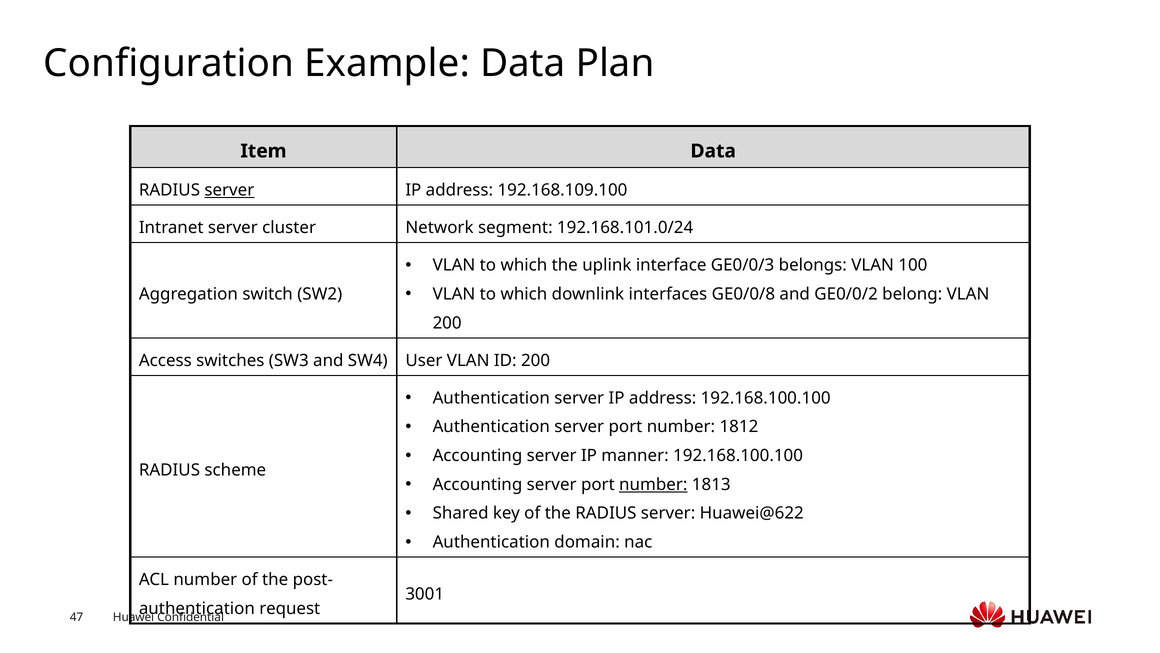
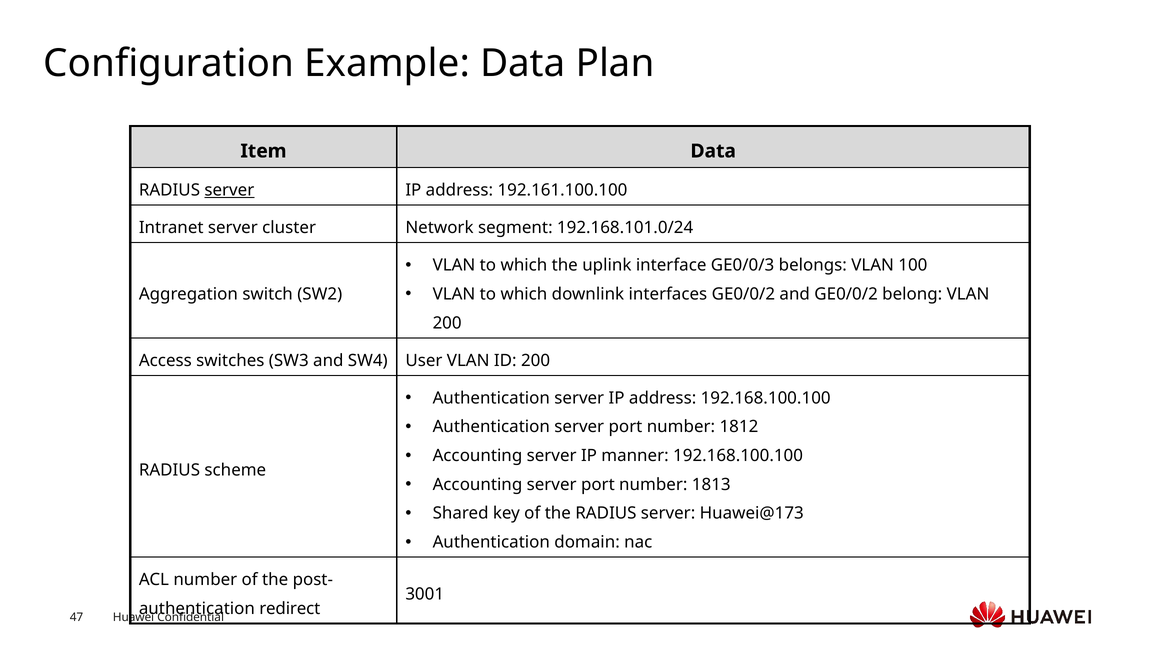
192.168.109.100: 192.168.109.100 -> 192.161.100.100
interfaces GE0/0/8: GE0/0/8 -> GE0/0/2
number at (653, 484) underline: present -> none
Huawei@622: Huawei@622 -> Huawei@173
request: request -> redirect
